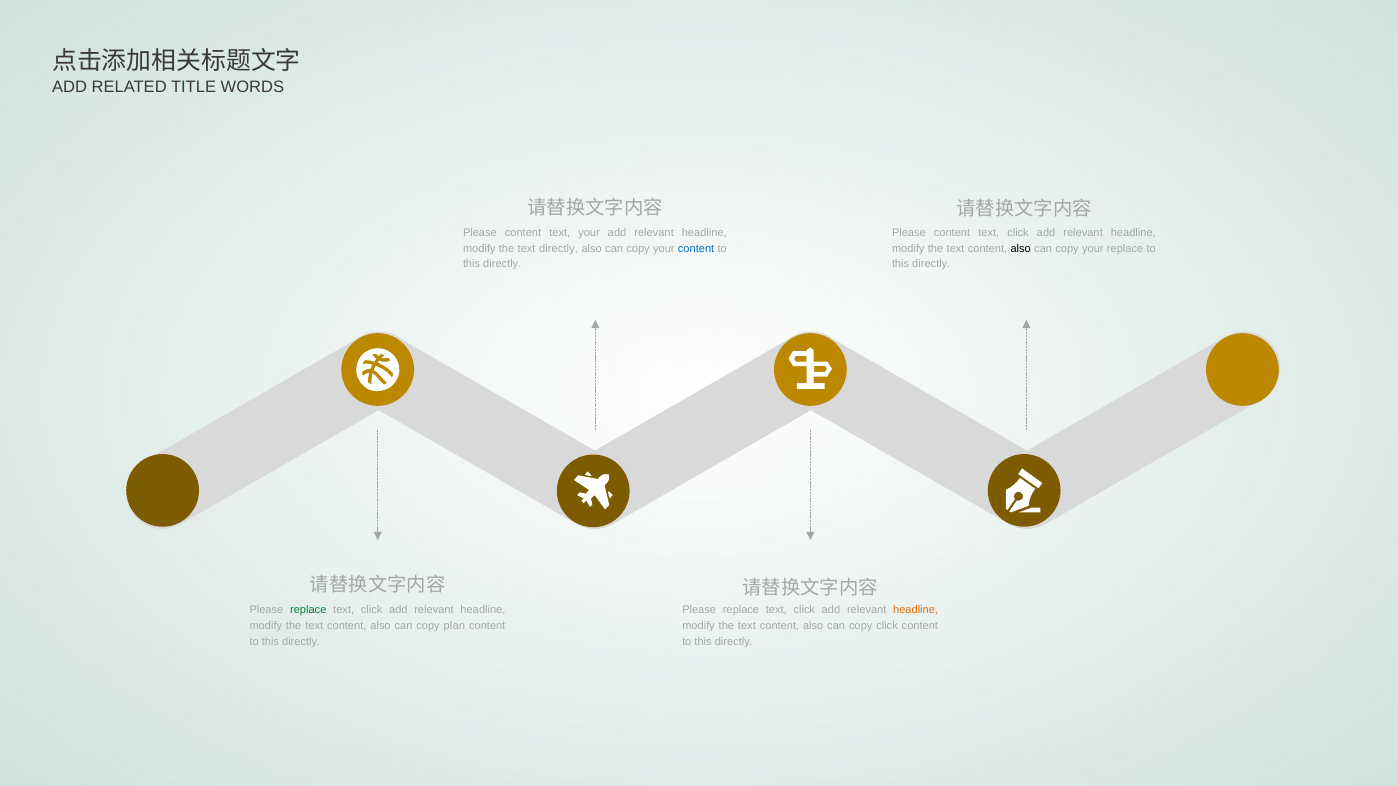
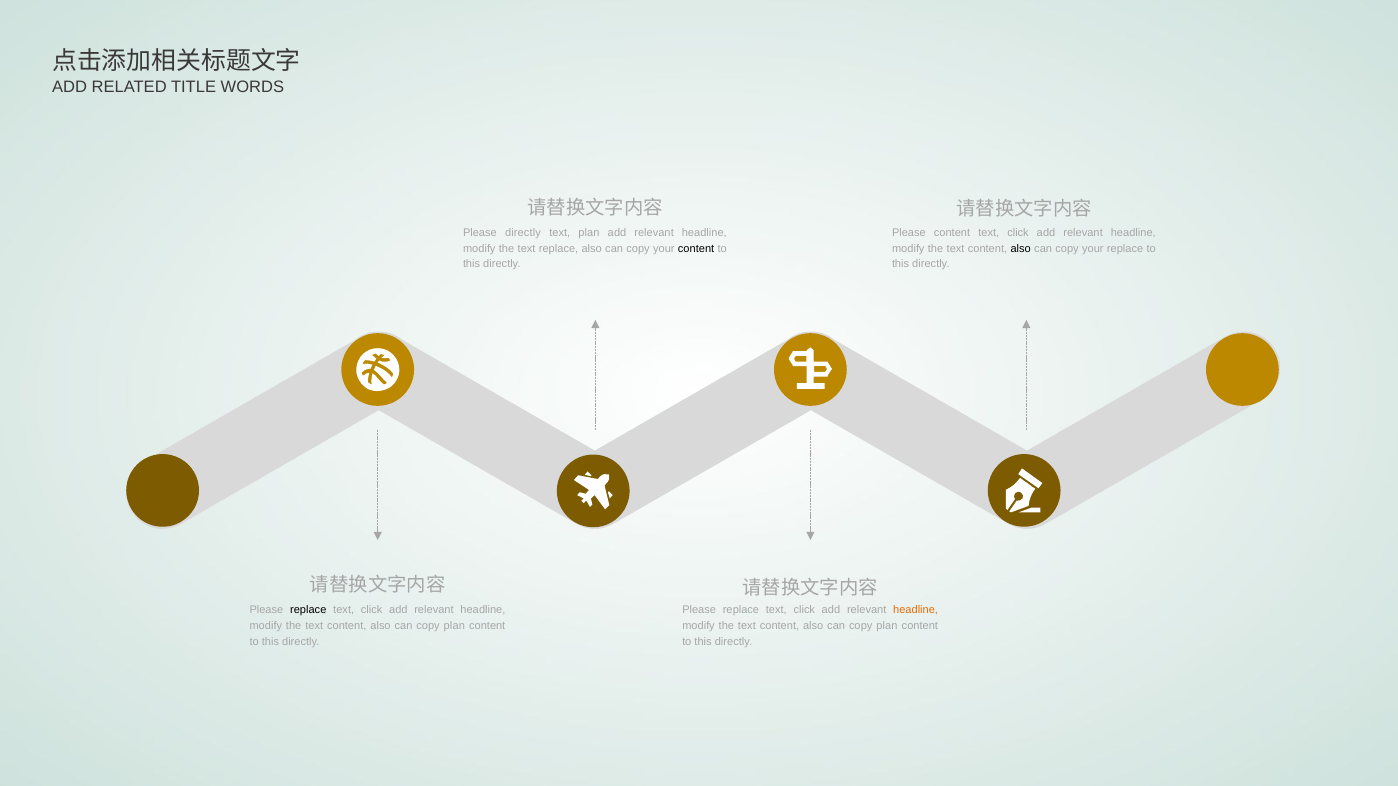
content at (523, 233): content -> directly
text your: your -> plan
text directly: directly -> replace
content at (696, 249) colour: blue -> black
replace at (308, 611) colour: green -> black
click at (887, 626): click -> plan
